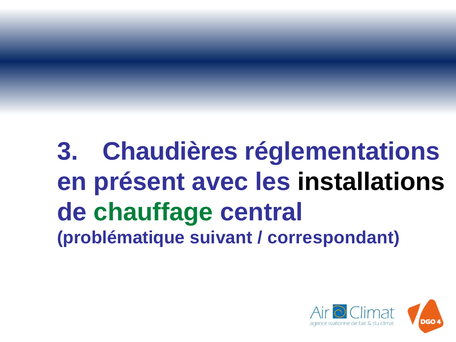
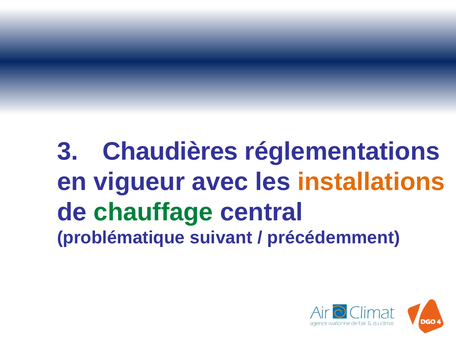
présent: présent -> vigueur
installations colour: black -> orange
correspondant: correspondant -> précédemment
